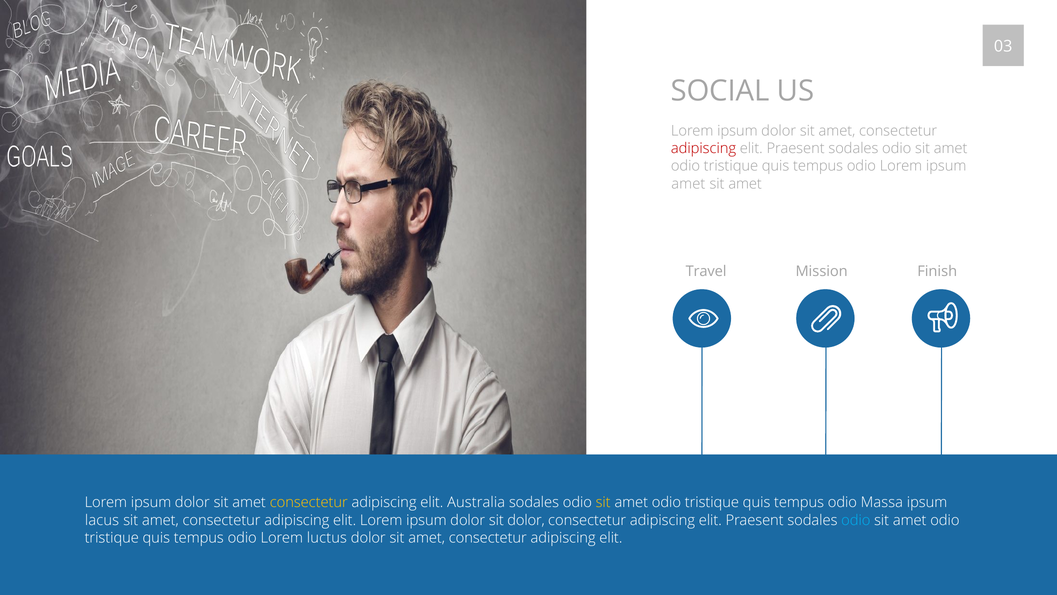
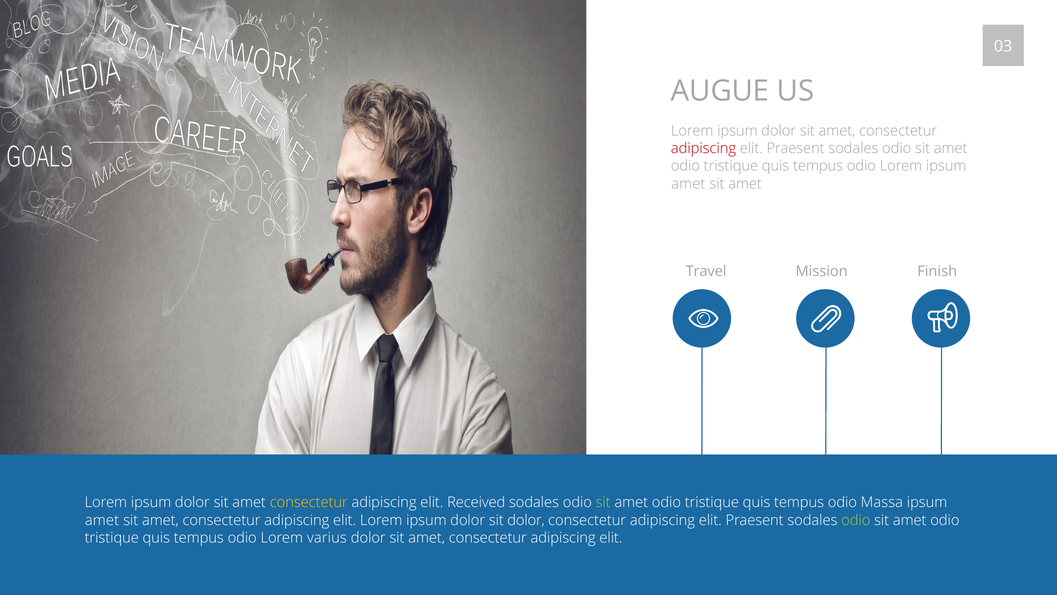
SOCIAL: SOCIAL -> AUGUE
Australia: Australia -> Received
sit at (603, 502) colour: yellow -> light green
lacus at (102, 520): lacus -> amet
odio at (856, 520) colour: light blue -> light green
luctus: luctus -> varius
